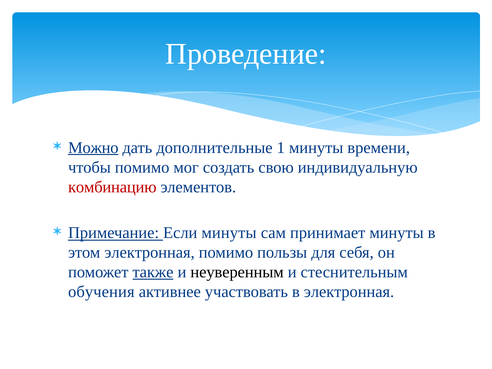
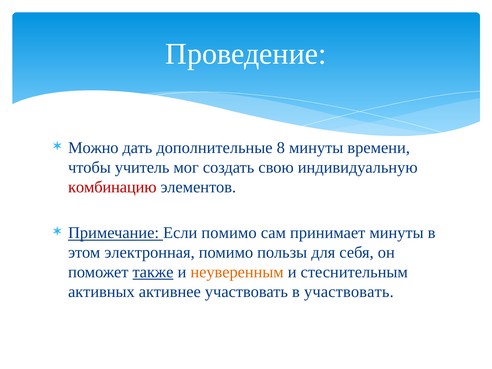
Можно underline: present -> none
1: 1 -> 8
чтобы помимо: помимо -> учитель
Если минуты: минуты -> помимо
неуверенным colour: black -> orange
обучения: обучения -> активных
в электронная: электронная -> участвовать
